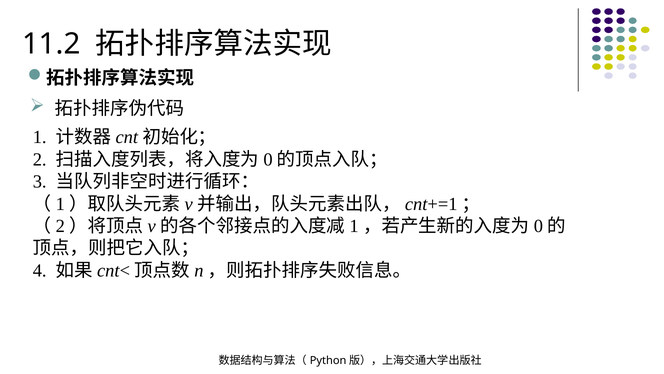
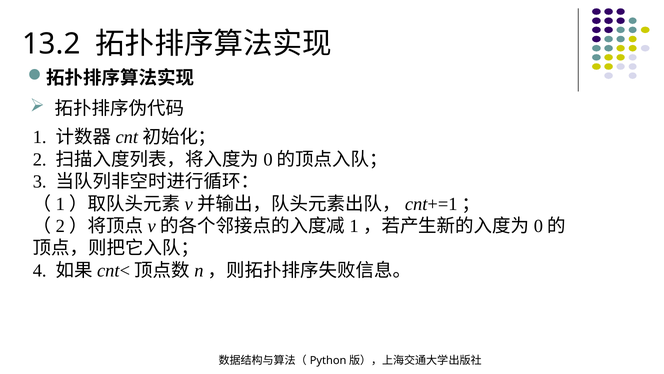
11.2: 11.2 -> 13.2
